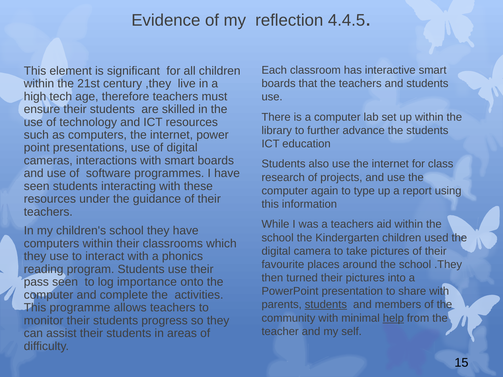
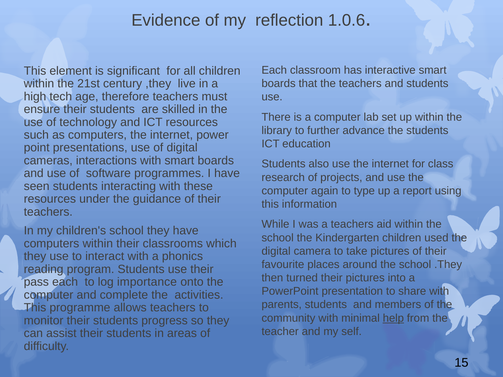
4.4.5: 4.4.5 -> 1.0.6
pass seen: seen -> each
students at (326, 305) underline: present -> none
